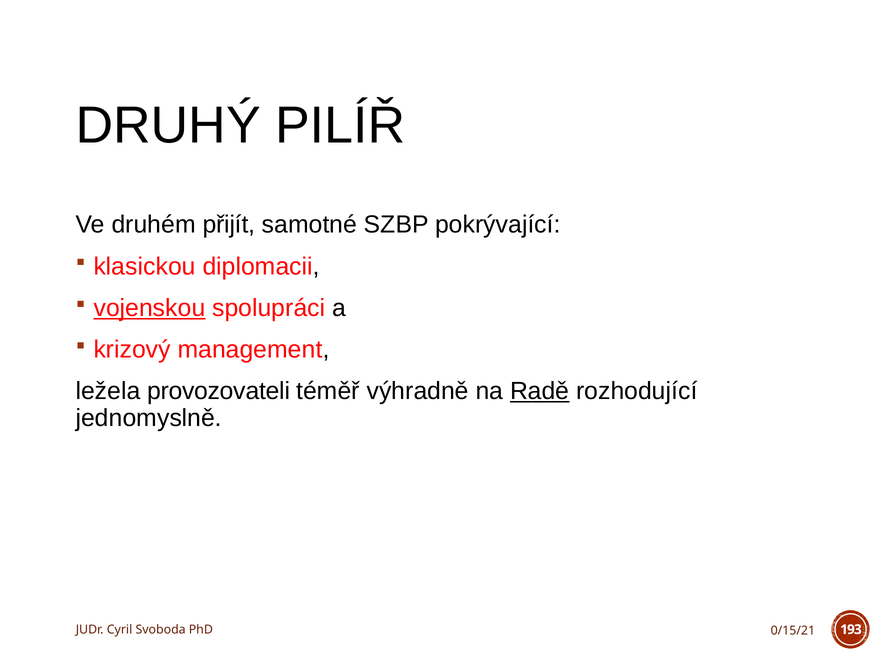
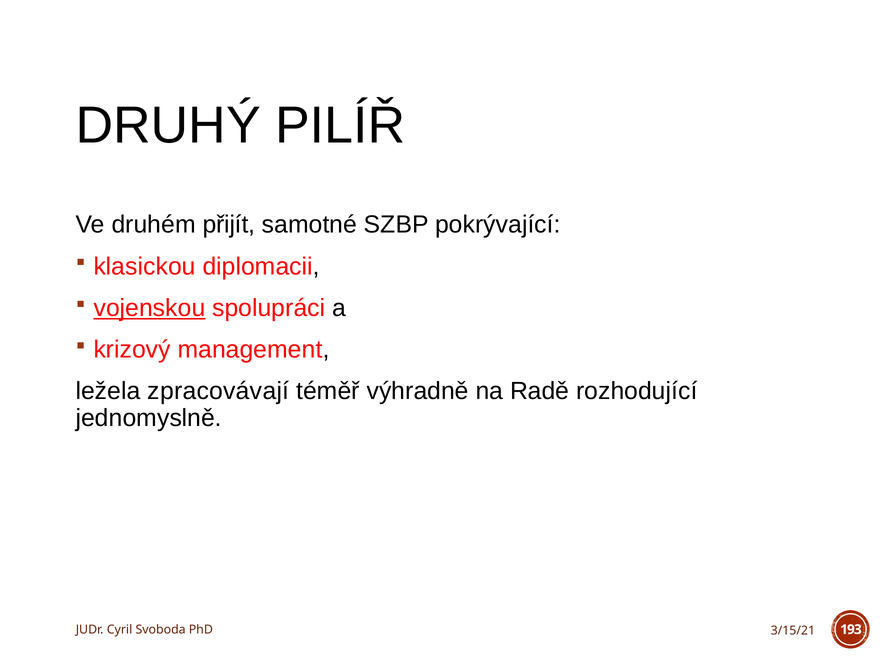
provozovateli: provozovateli -> zpracovávají
Radě underline: present -> none
0/15/21: 0/15/21 -> 3/15/21
